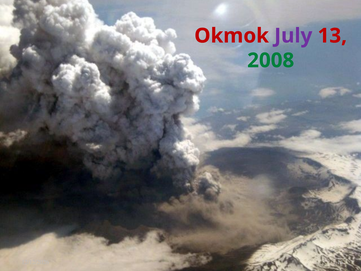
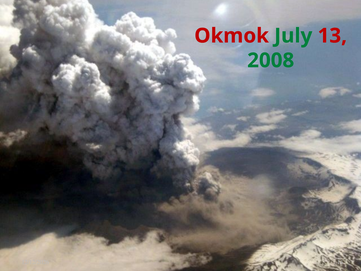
July colour: purple -> green
